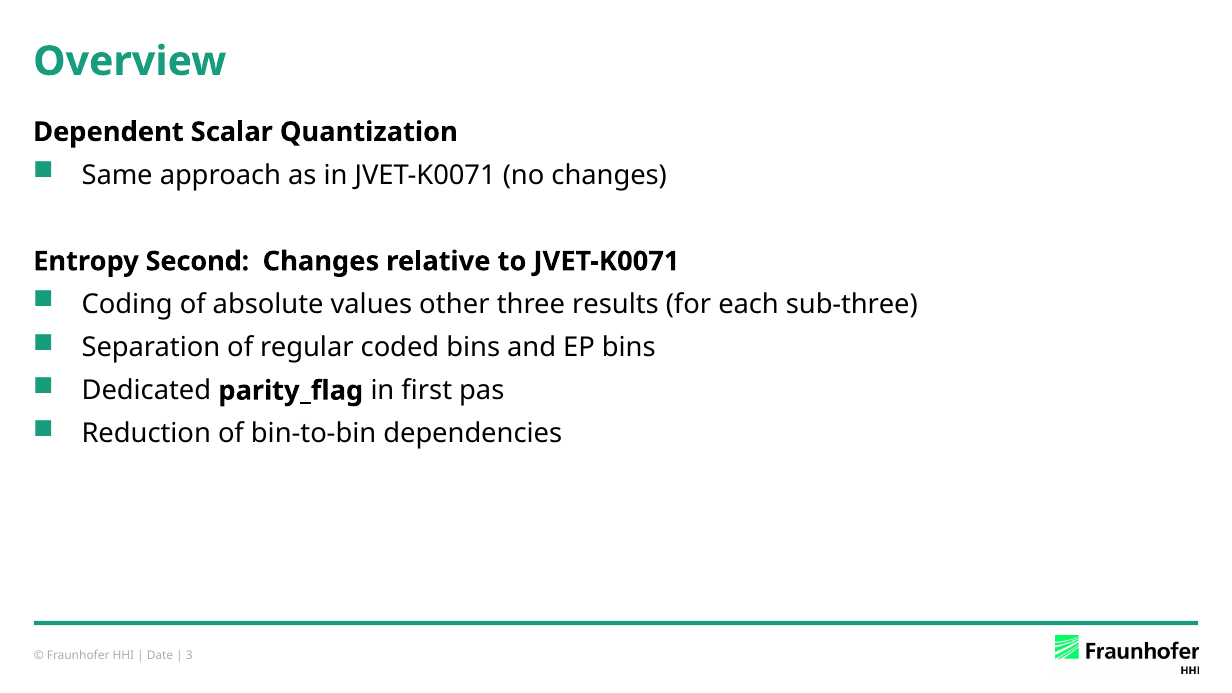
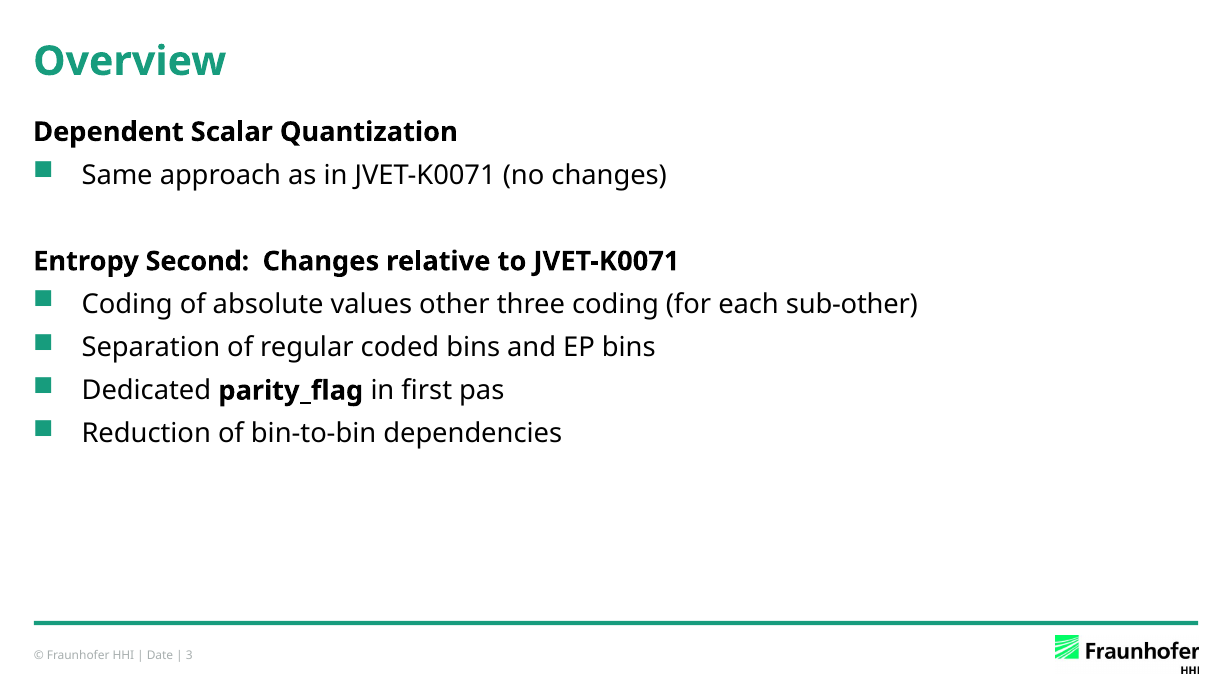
three results: results -> coding
sub-three: sub-three -> sub-other
